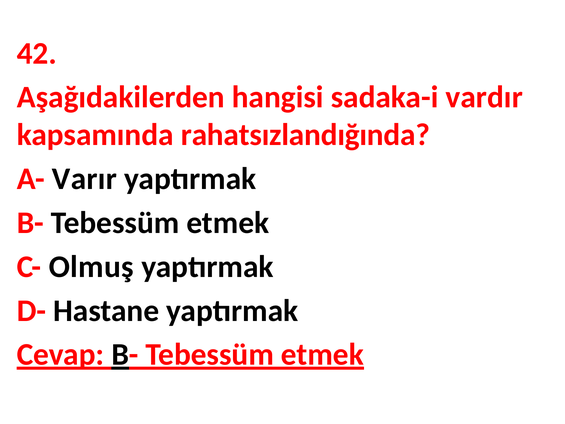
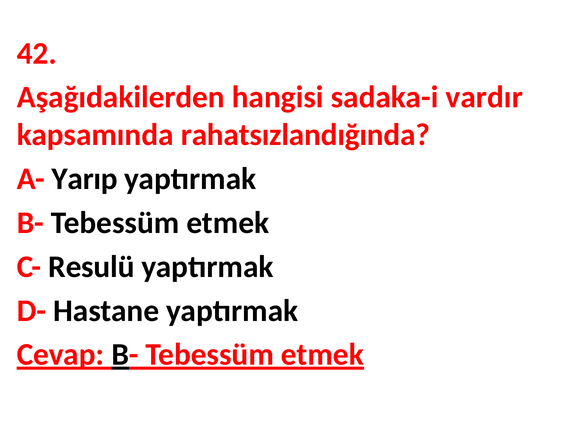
Varır: Varır -> Yarıp
Olmuş: Olmuş -> Resulü
